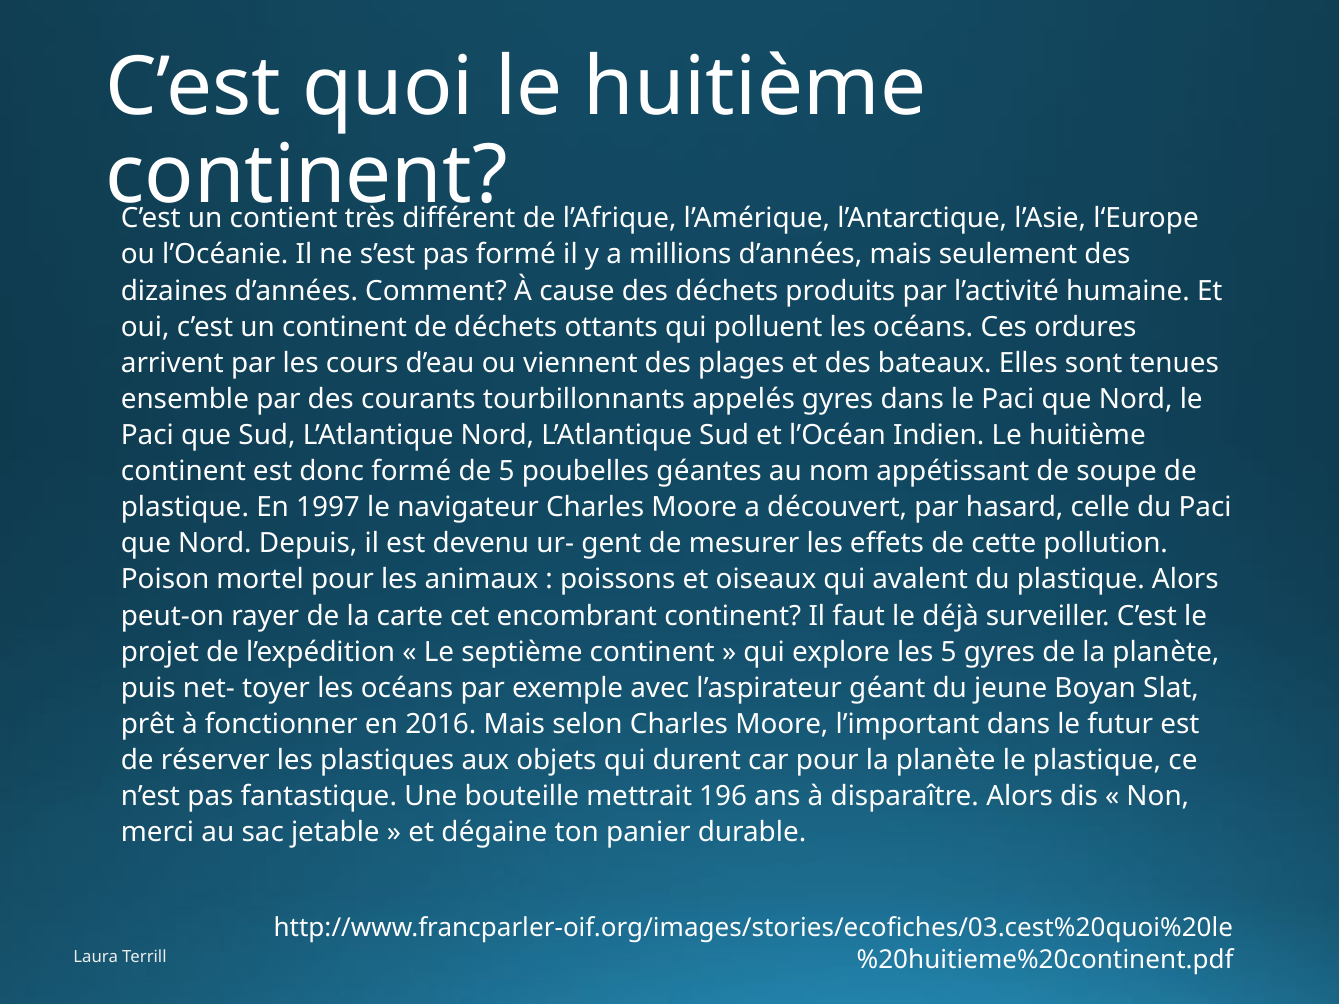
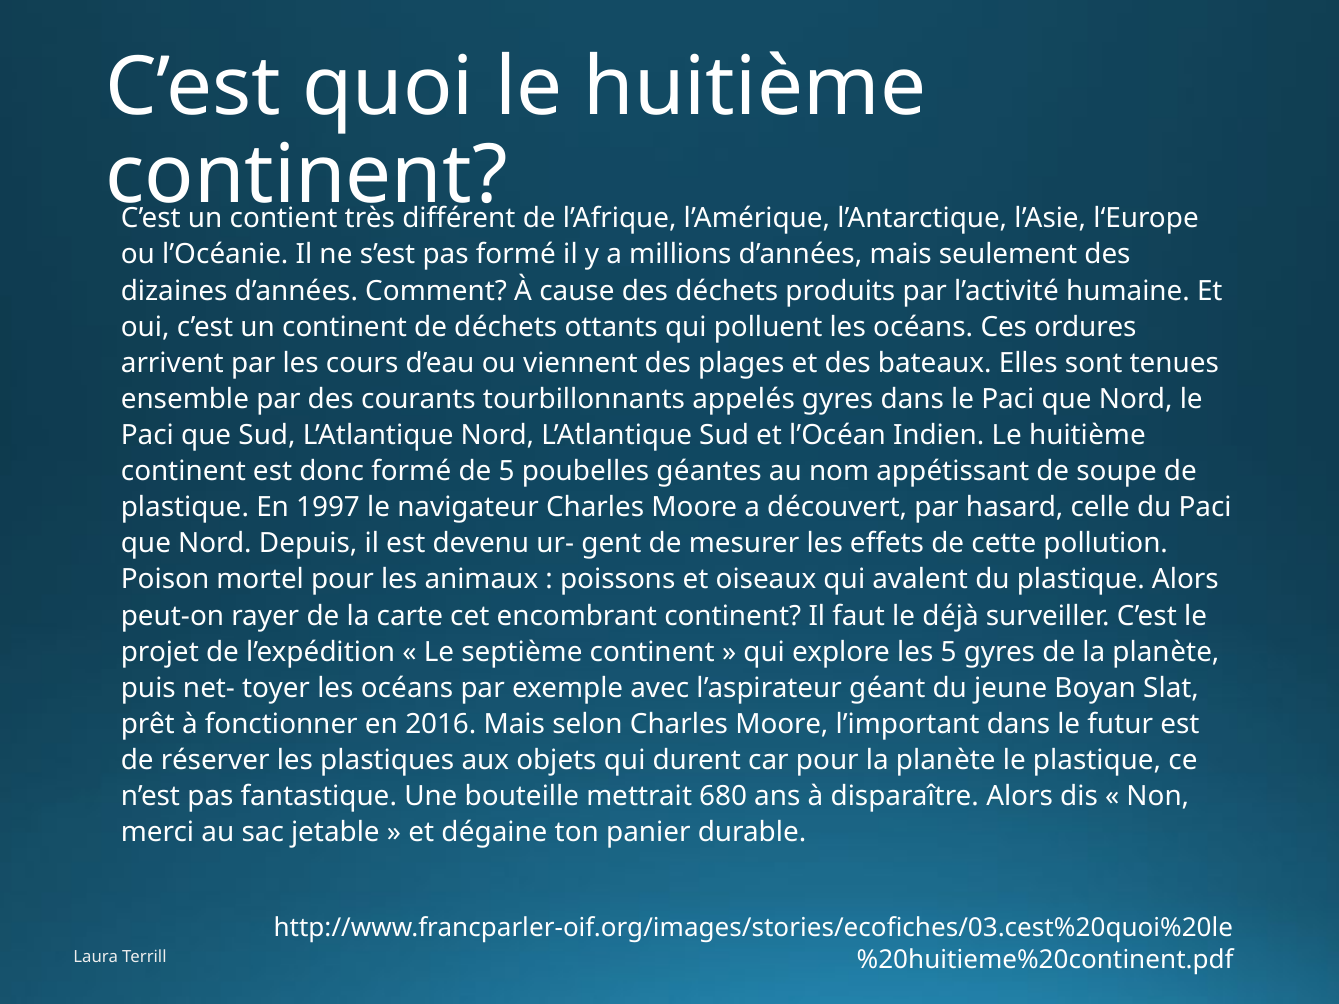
196: 196 -> 680
